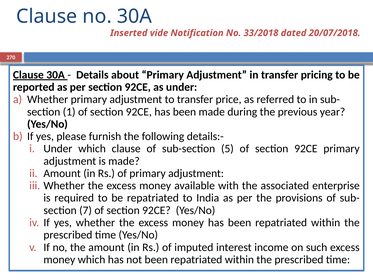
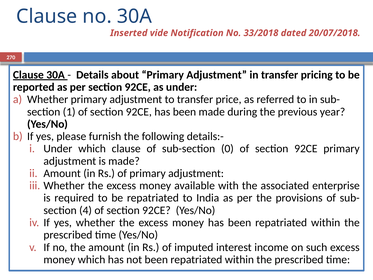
5: 5 -> 0
7: 7 -> 4
